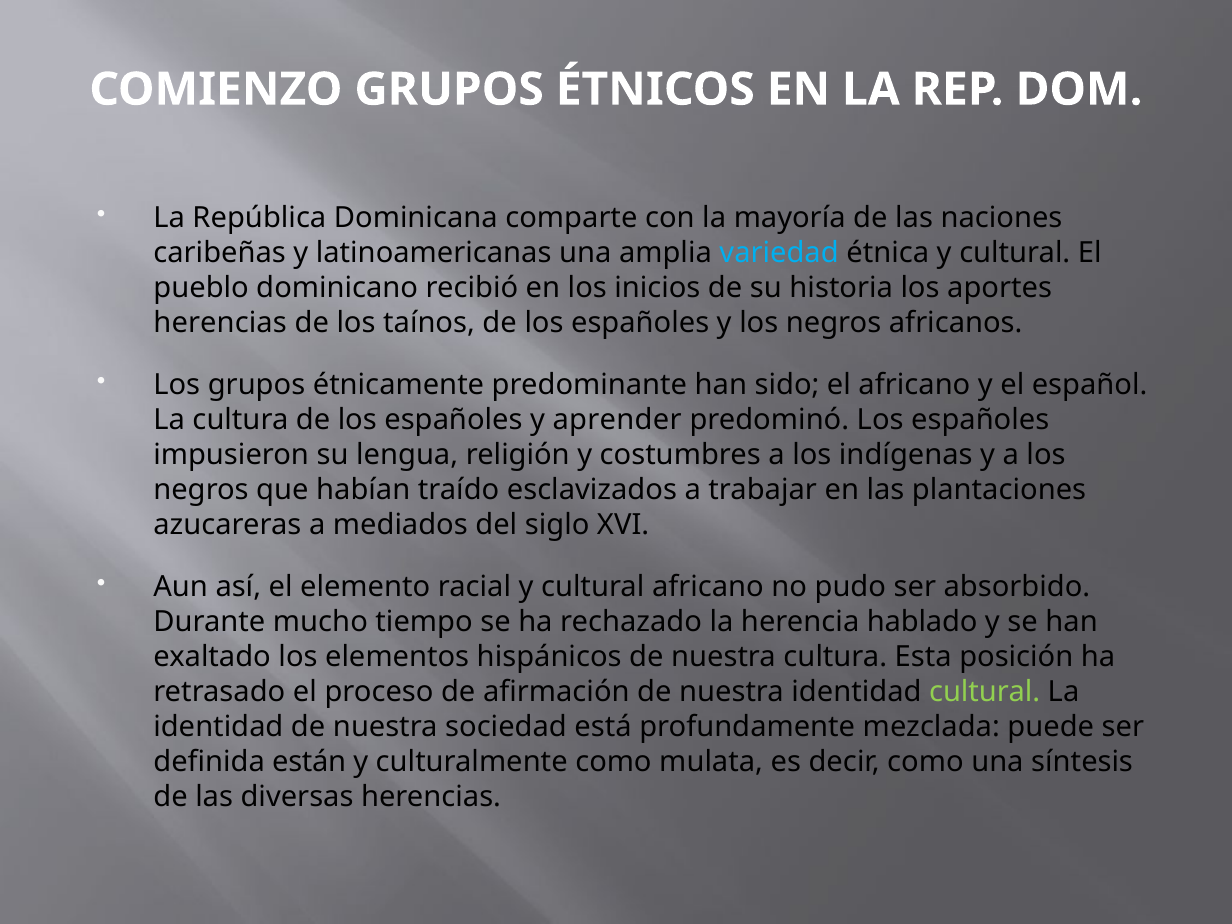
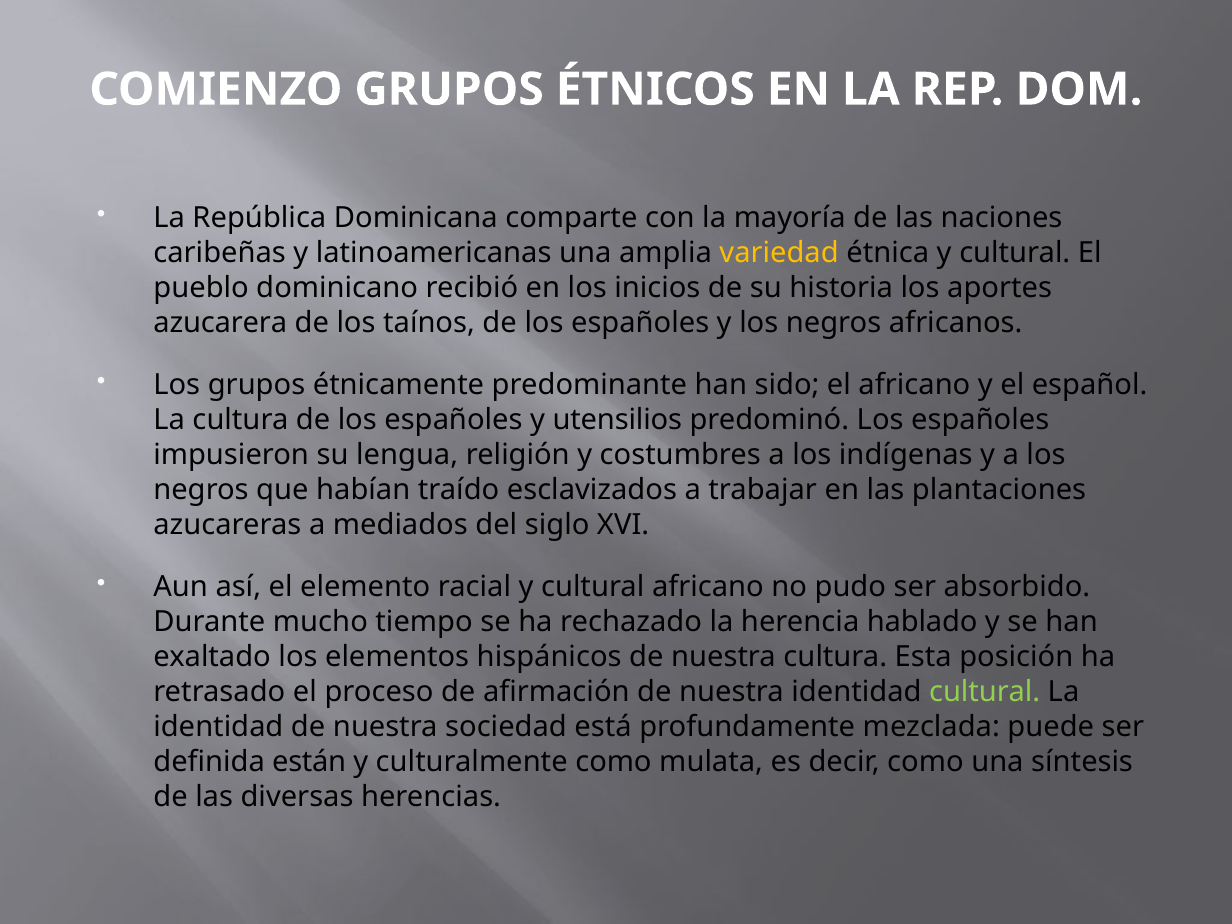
variedad colour: light blue -> yellow
herencias at (220, 323): herencias -> azucarera
aprender: aprender -> utensilios
